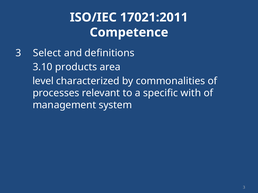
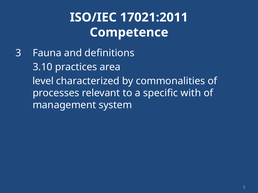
Select: Select -> Fauna
products: products -> practices
